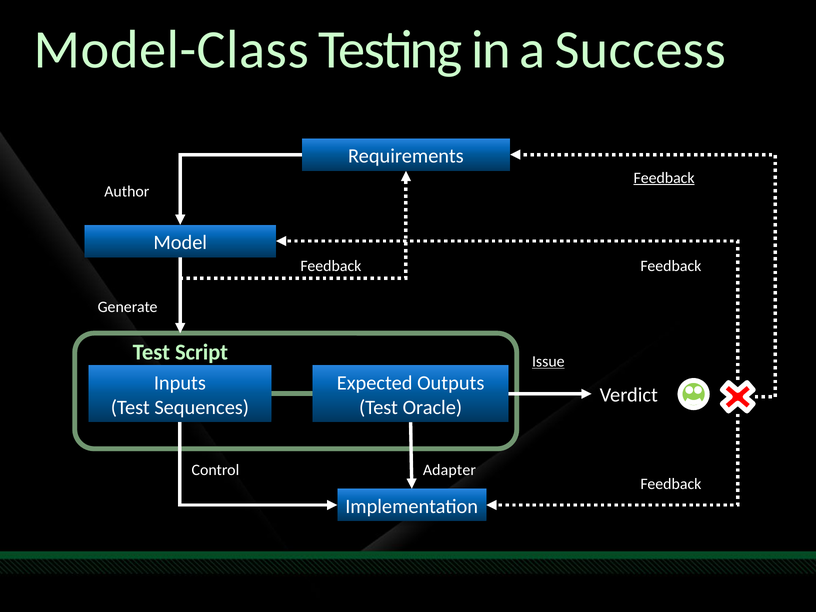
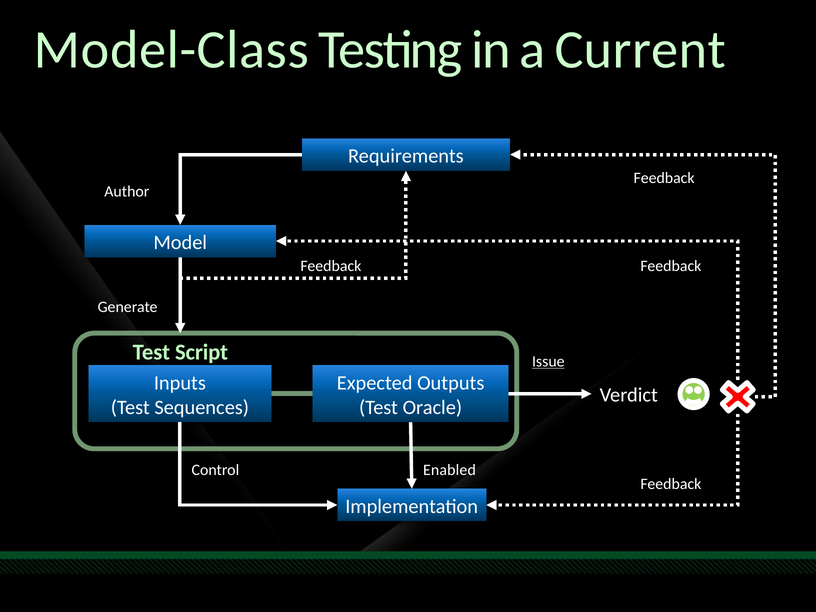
Success: Success -> Current
Feedback at (664, 178) underline: present -> none
Adapter: Adapter -> Enabled
